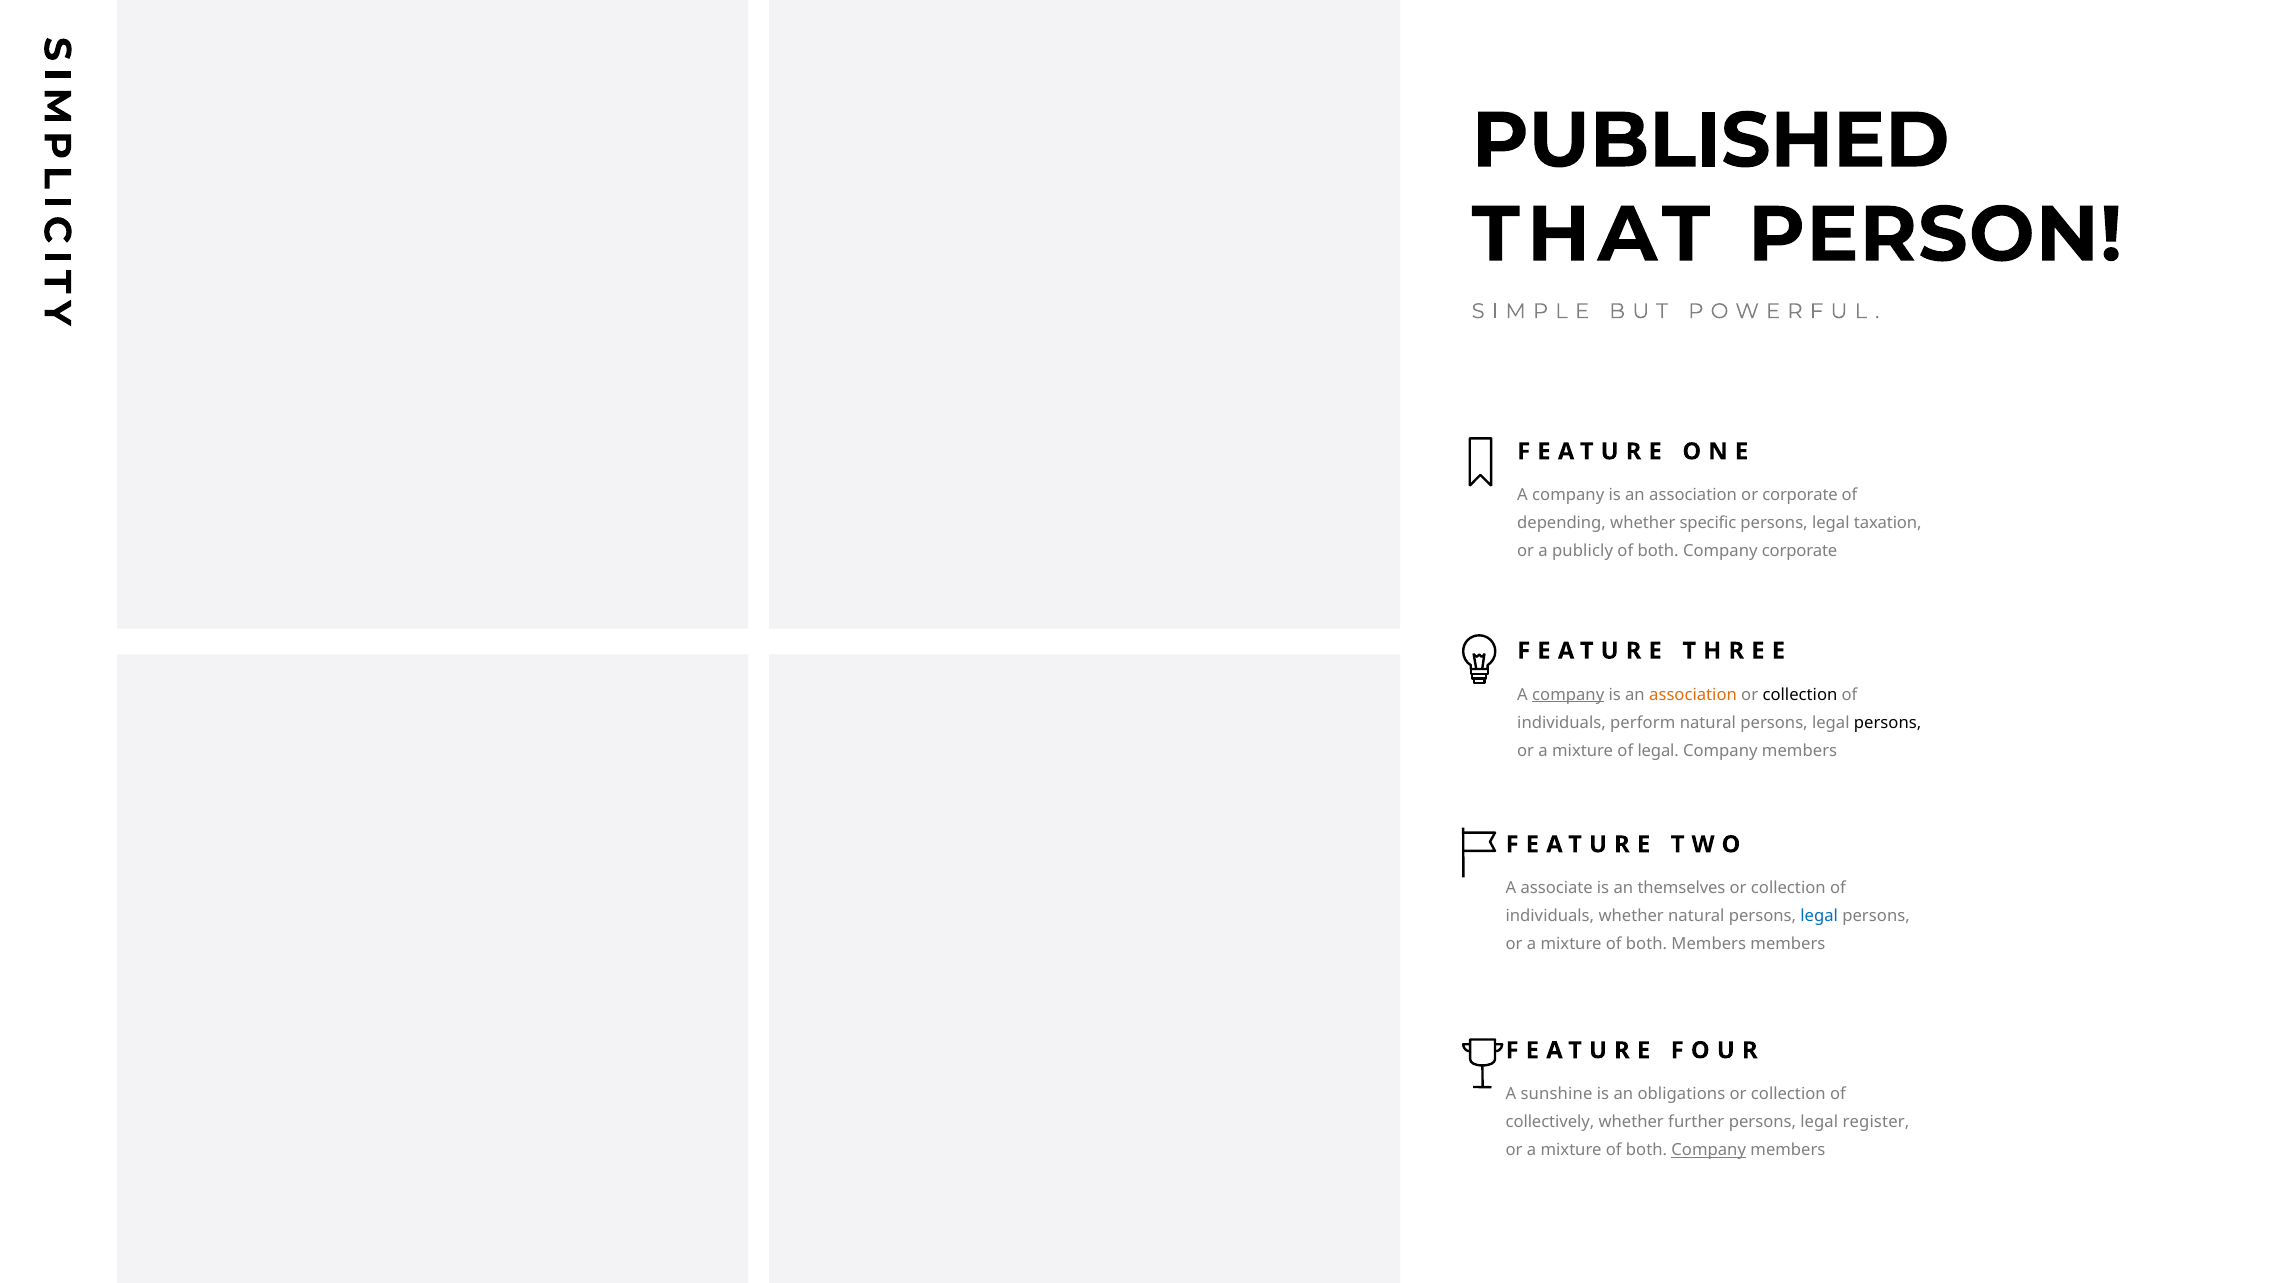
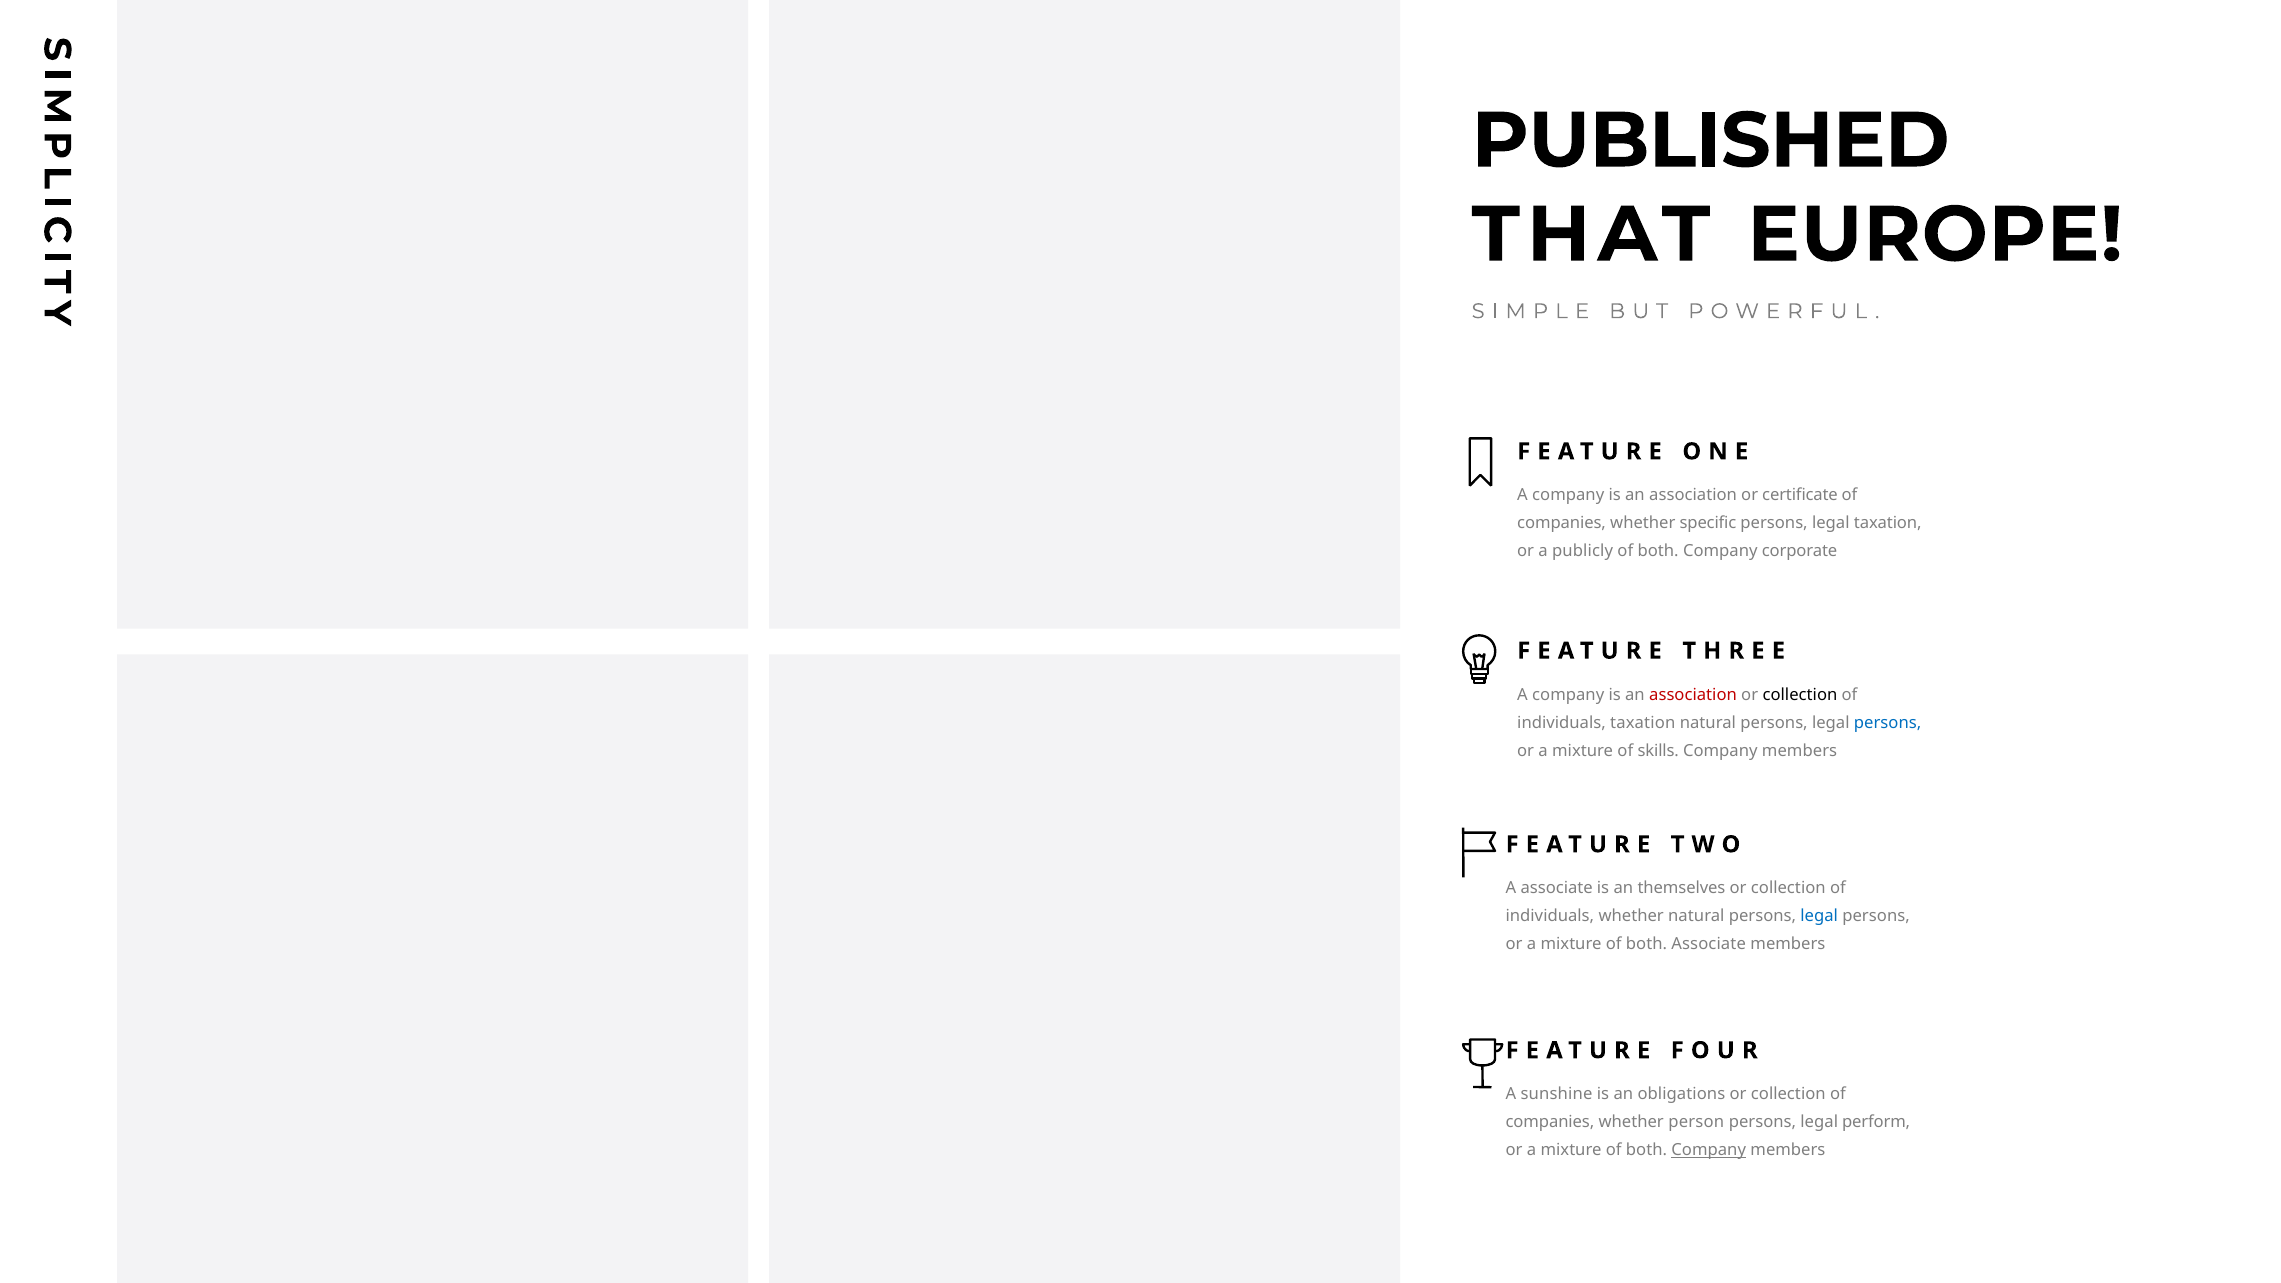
PERSON: PERSON -> EUROPE
or corporate: corporate -> certificate
depending at (1562, 524): depending -> companies
company at (1568, 695) underline: present -> none
association at (1693, 695) colour: orange -> red
individuals perform: perform -> taxation
persons at (1888, 723) colour: black -> blue
of legal: legal -> skills
both Members: Members -> Associate
collectively at (1550, 1123): collectively -> companies
further: further -> person
register: register -> perform
